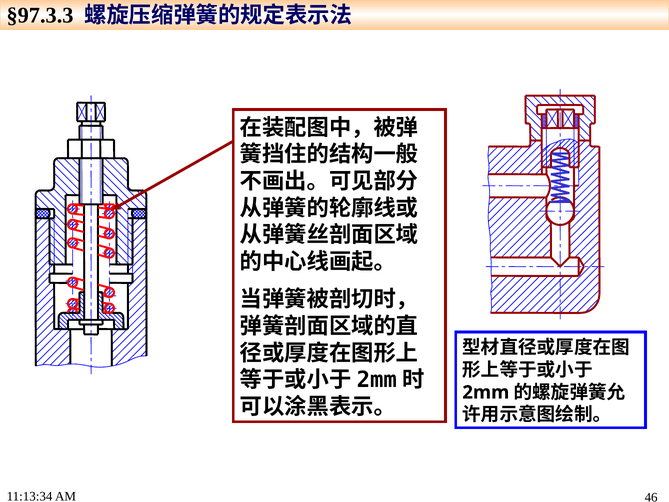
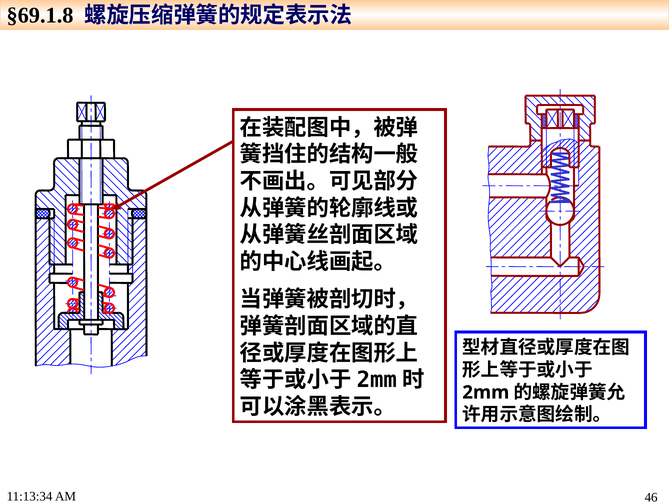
§97.3.3: §97.3.3 -> §69.1.8
